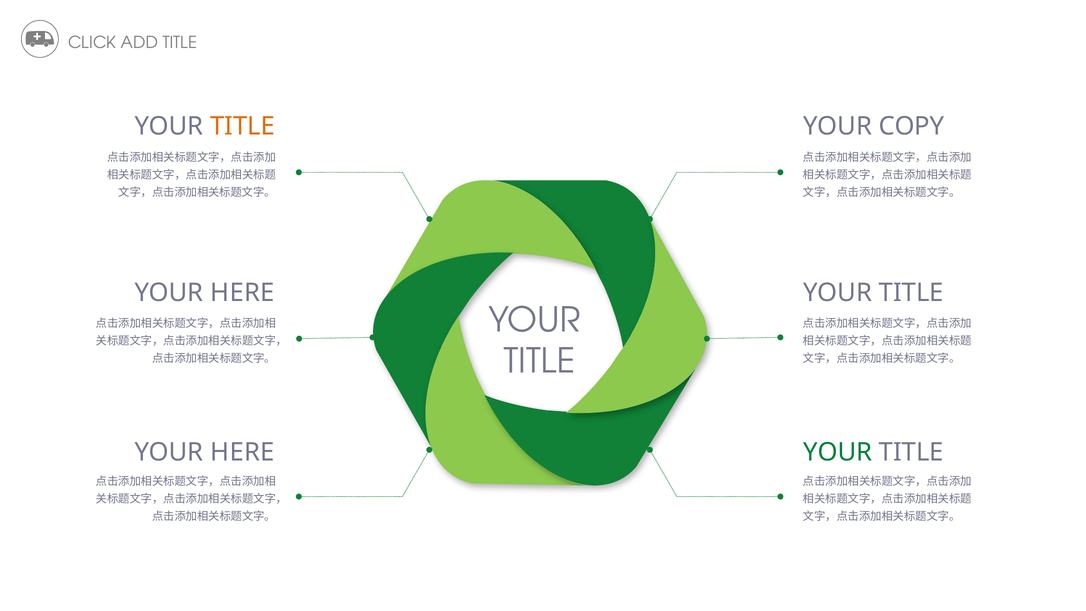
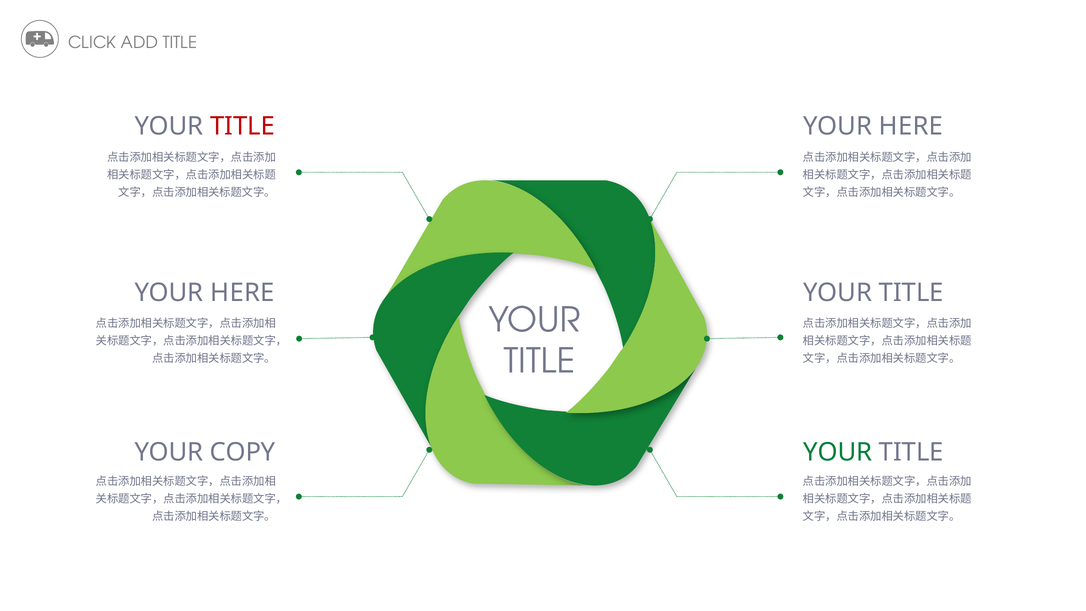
TITLE at (243, 126) colour: orange -> red
COPY at (911, 126): COPY -> HERE
HERE at (242, 452): HERE -> COPY
